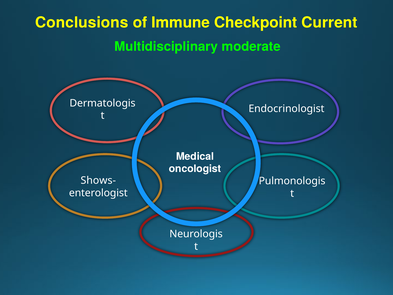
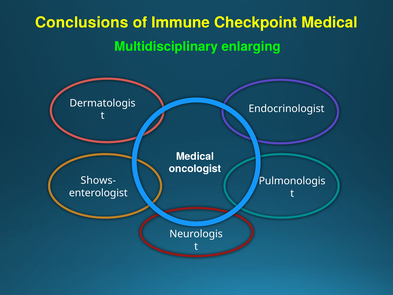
Checkpoint Current: Current -> Medical
moderate: moderate -> enlarging
